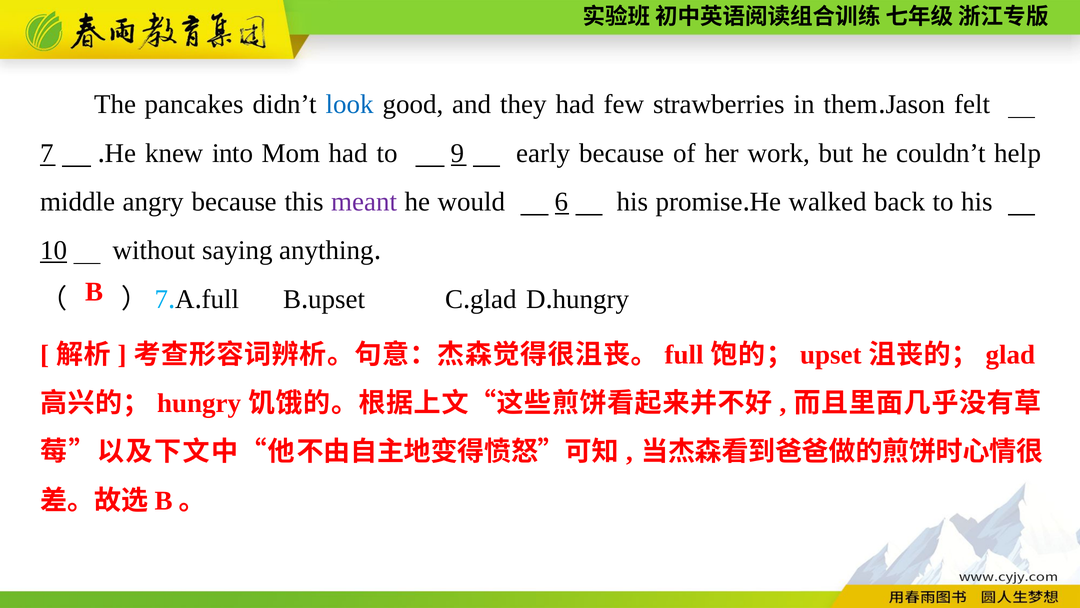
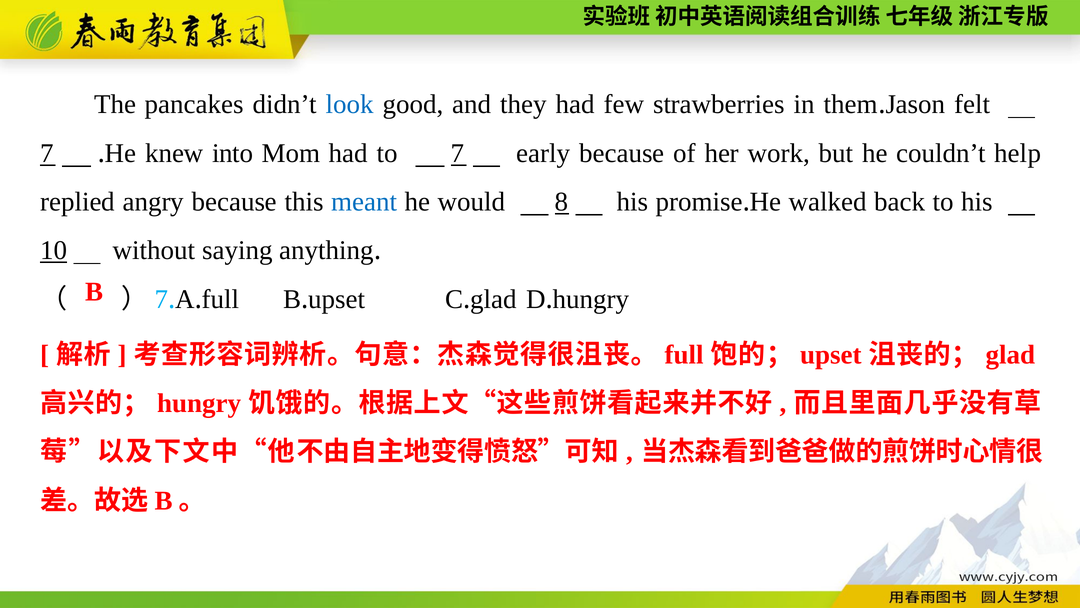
to 9: 9 -> 7
middle: middle -> replied
meant colour: purple -> blue
6: 6 -> 8
